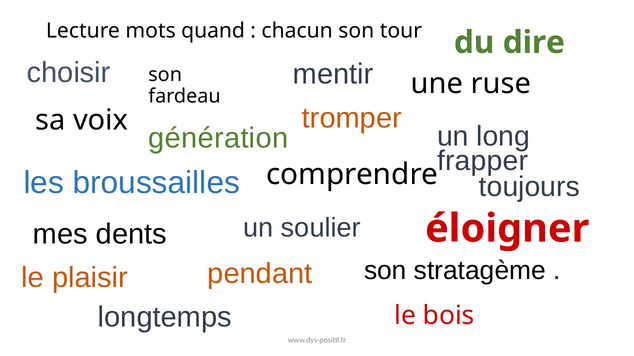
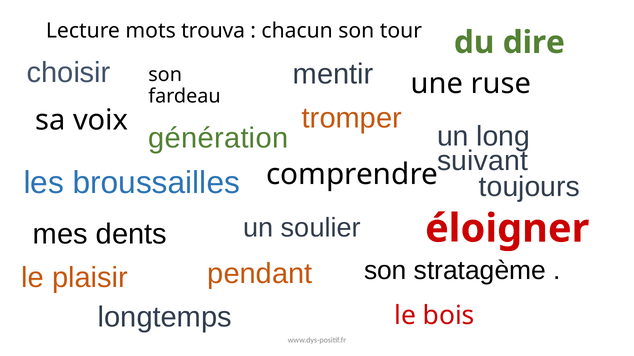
quand: quand -> trouva
frapper: frapper -> suivant
